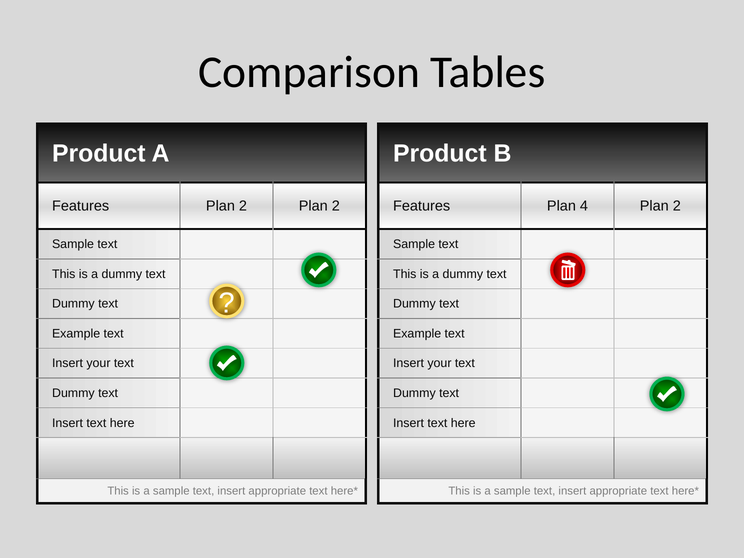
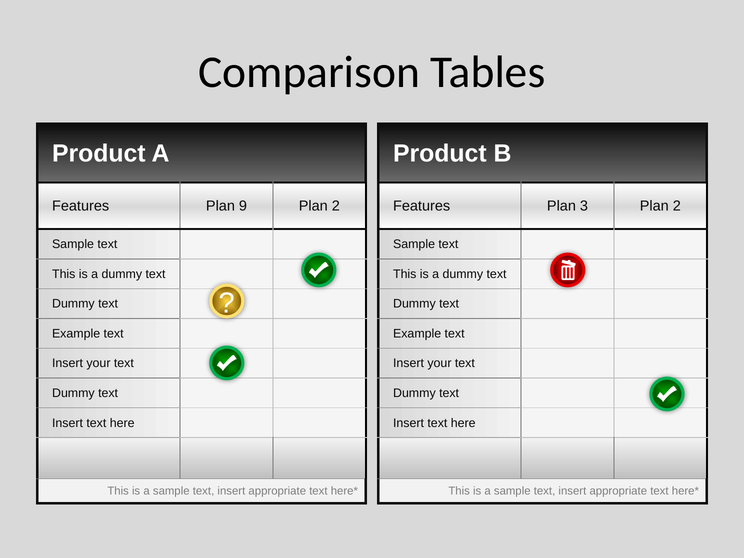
Features Plan 2: 2 -> 9
4: 4 -> 3
